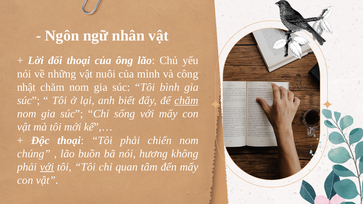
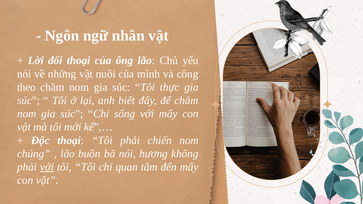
nhật: nhật -> theo
bình: bình -> thực
chăm at (186, 101) underline: present -> none
